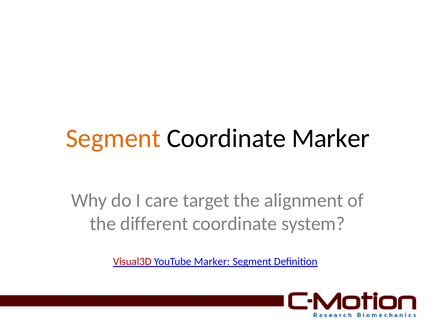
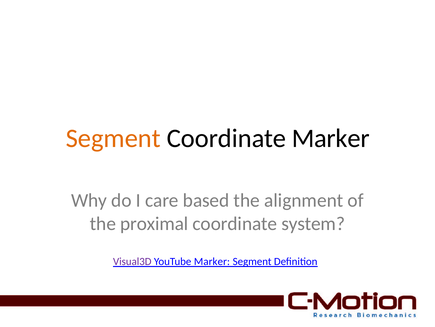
target: target -> based
different: different -> proximal
Visual3D colour: red -> purple
